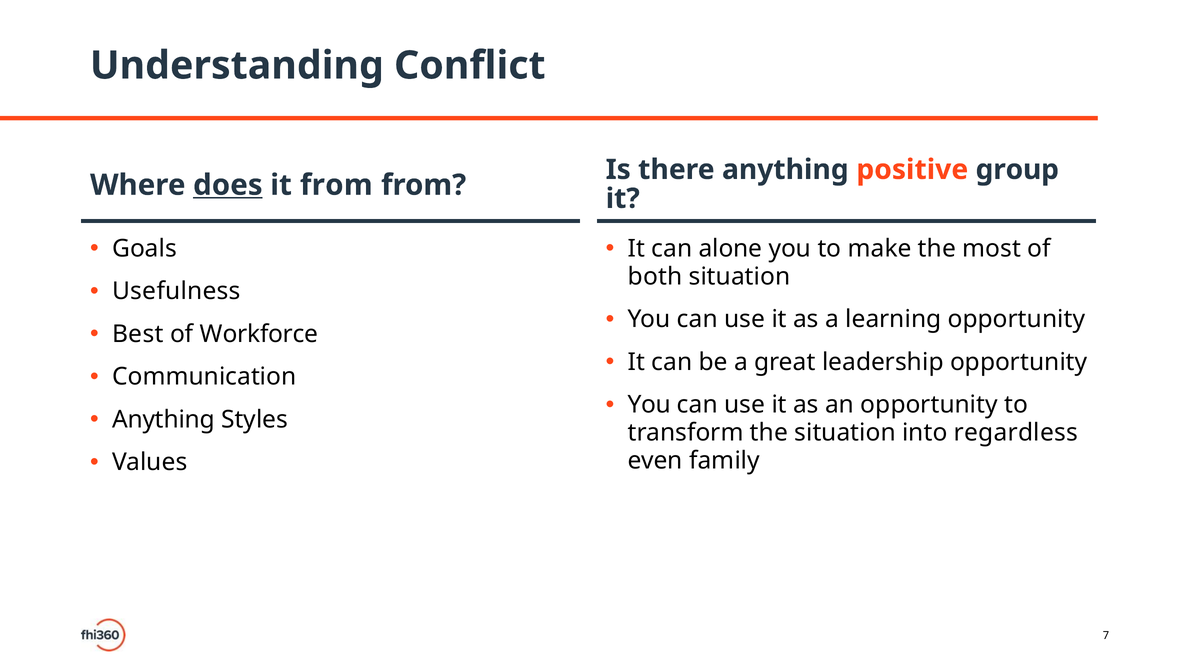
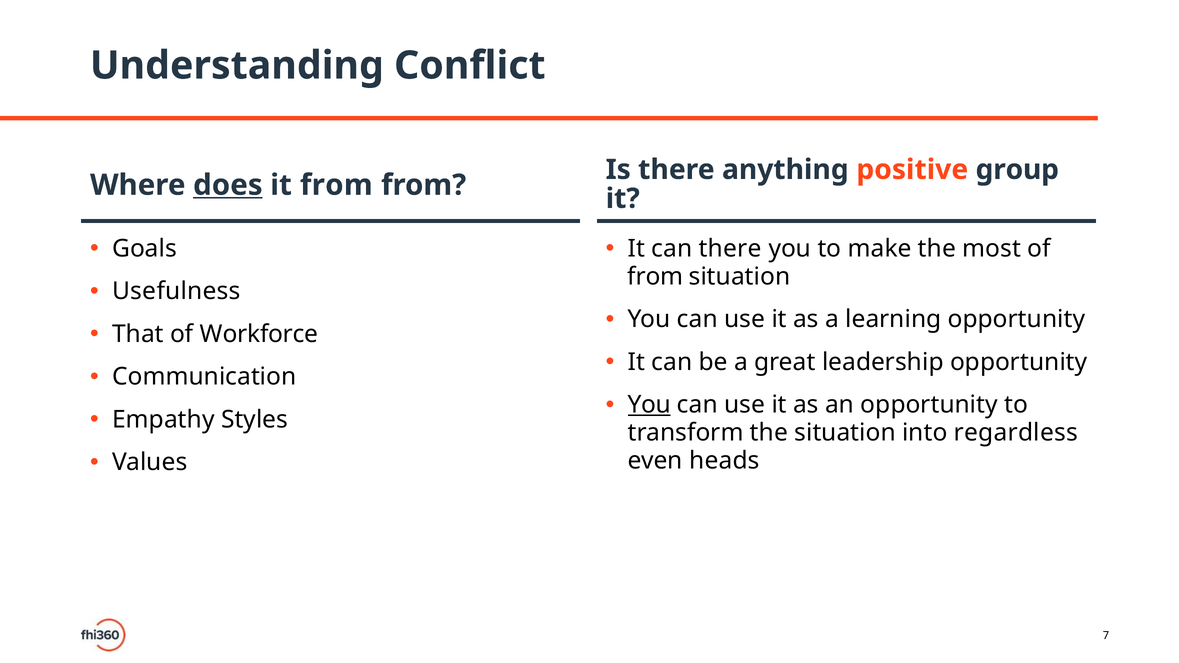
can alone: alone -> there
both at (655, 277): both -> from
Best: Best -> That
You at (649, 405) underline: none -> present
Anything at (164, 420): Anything -> Empathy
family: family -> heads
